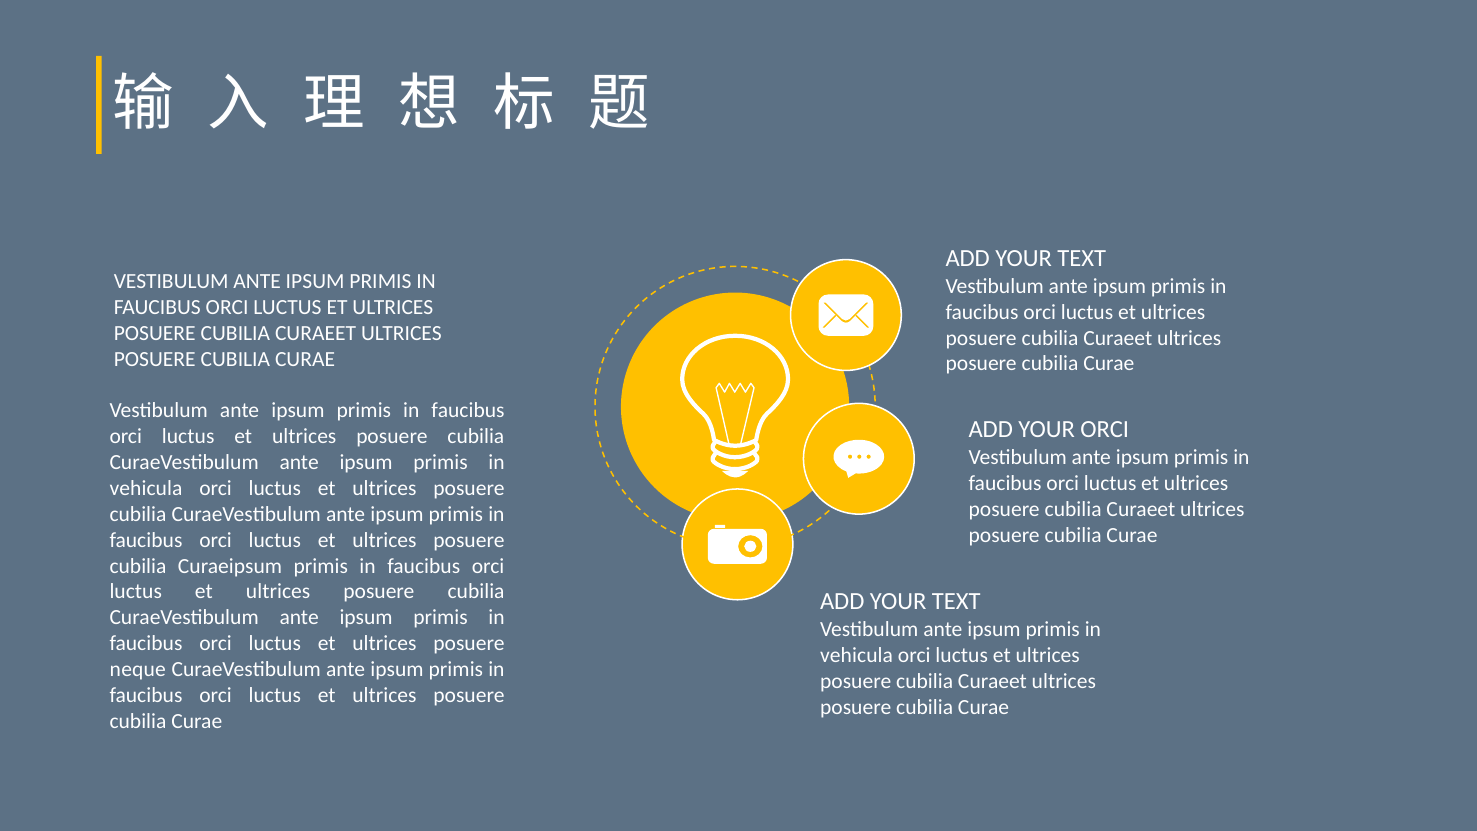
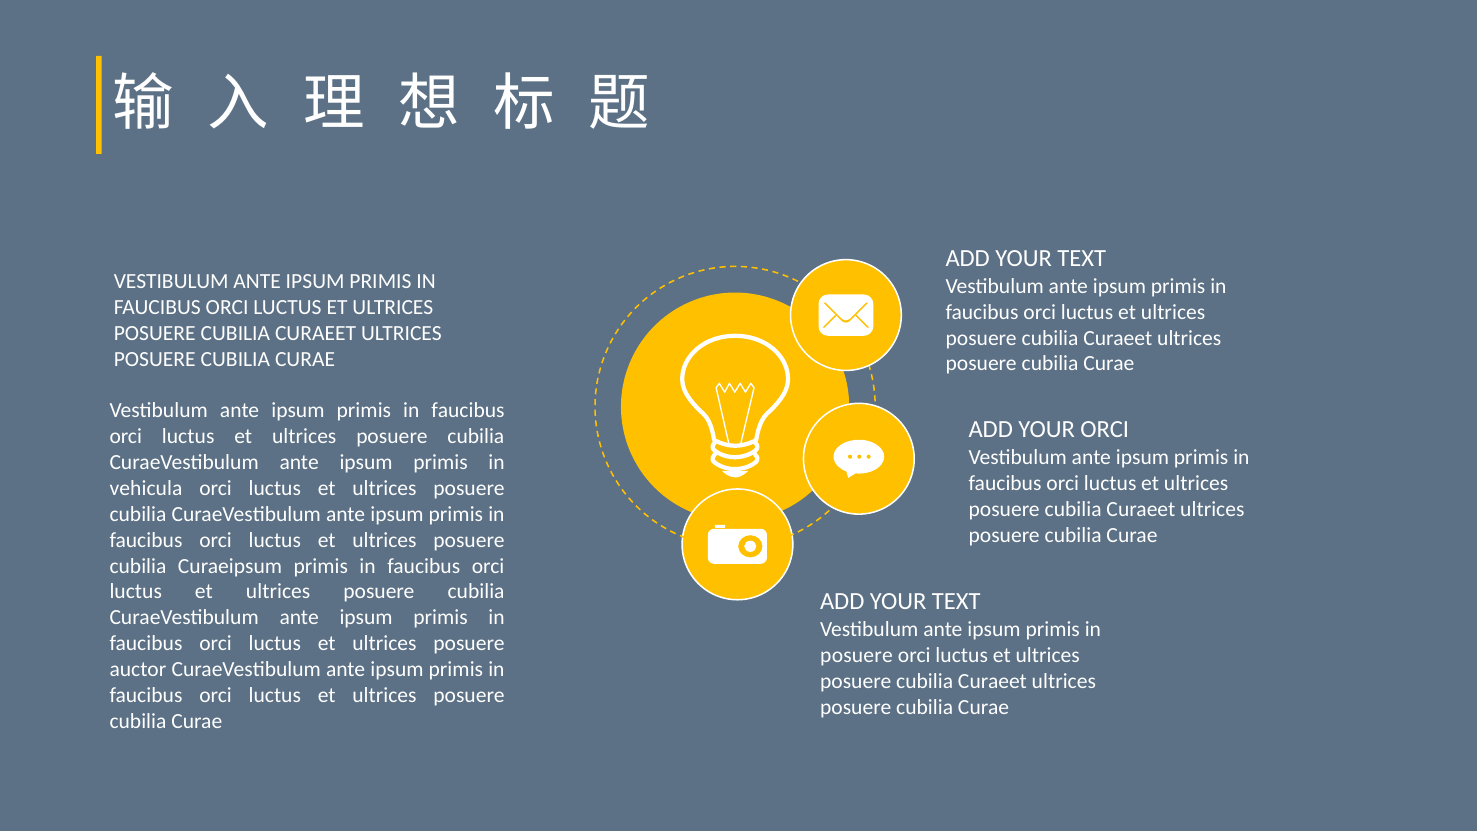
vehicula at (857, 655): vehicula -> posuere
neque: neque -> auctor
